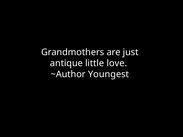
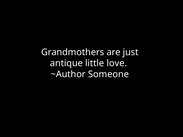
Youngest: Youngest -> Someone
